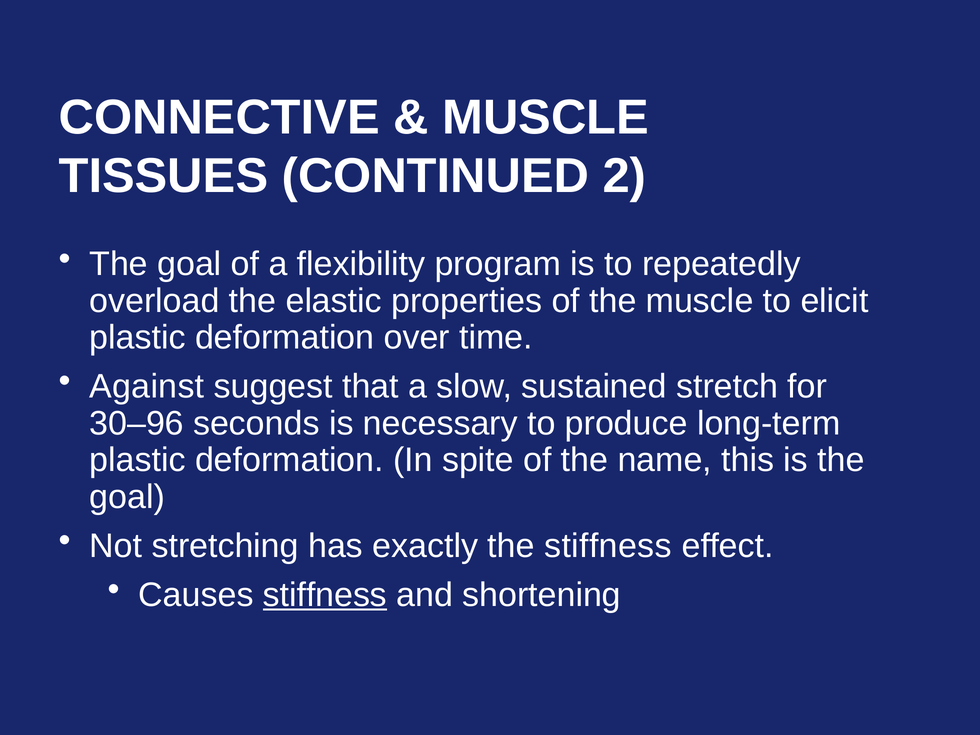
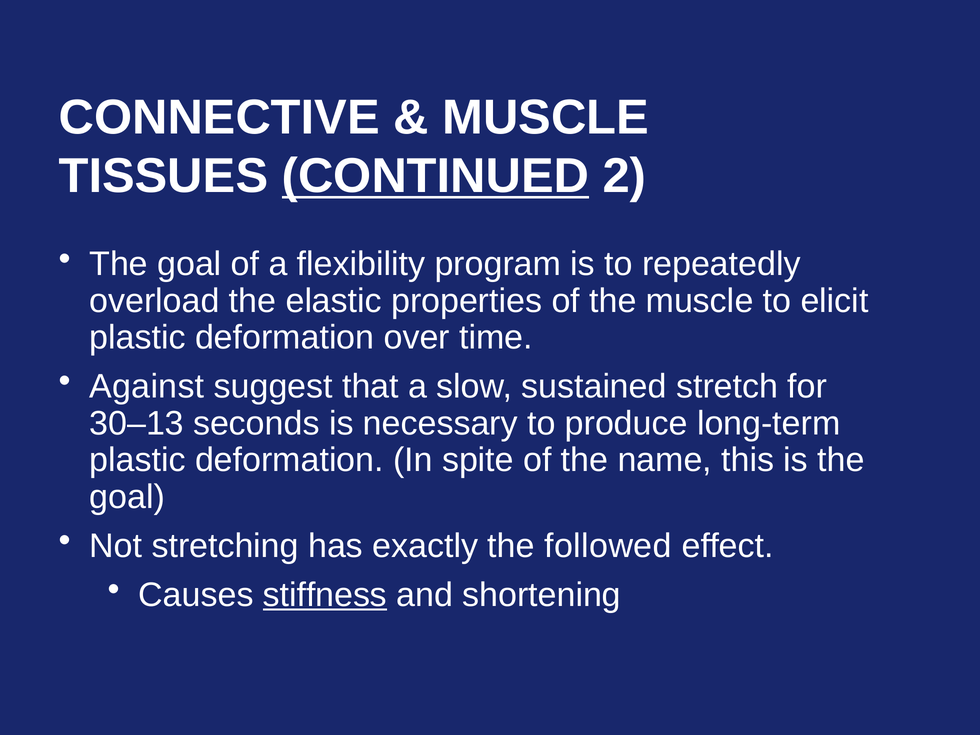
CONTINUED underline: none -> present
30–96: 30–96 -> 30–13
the stiffness: stiffness -> followed
